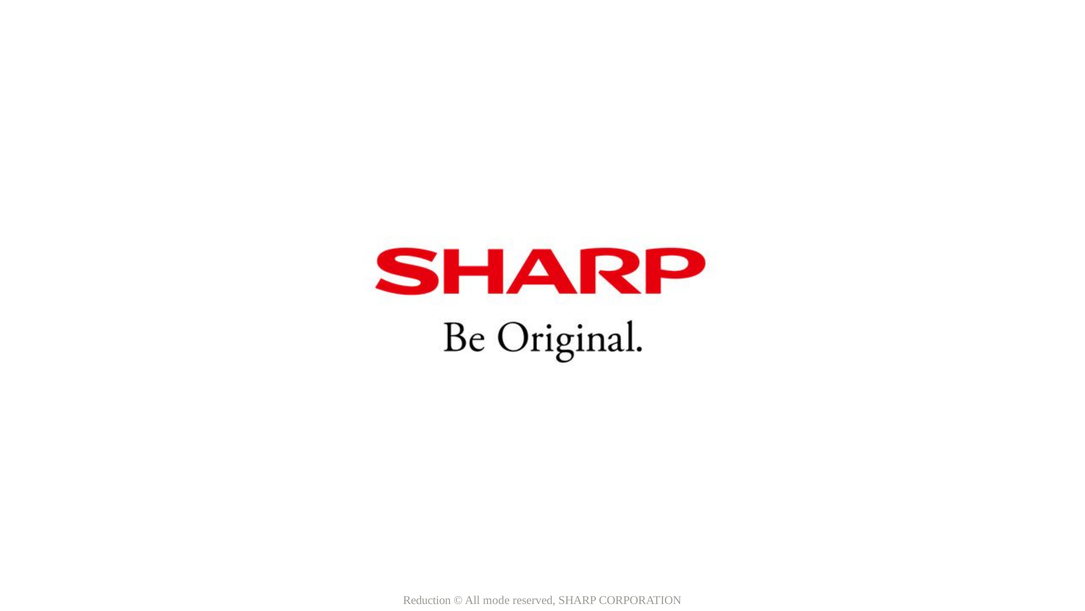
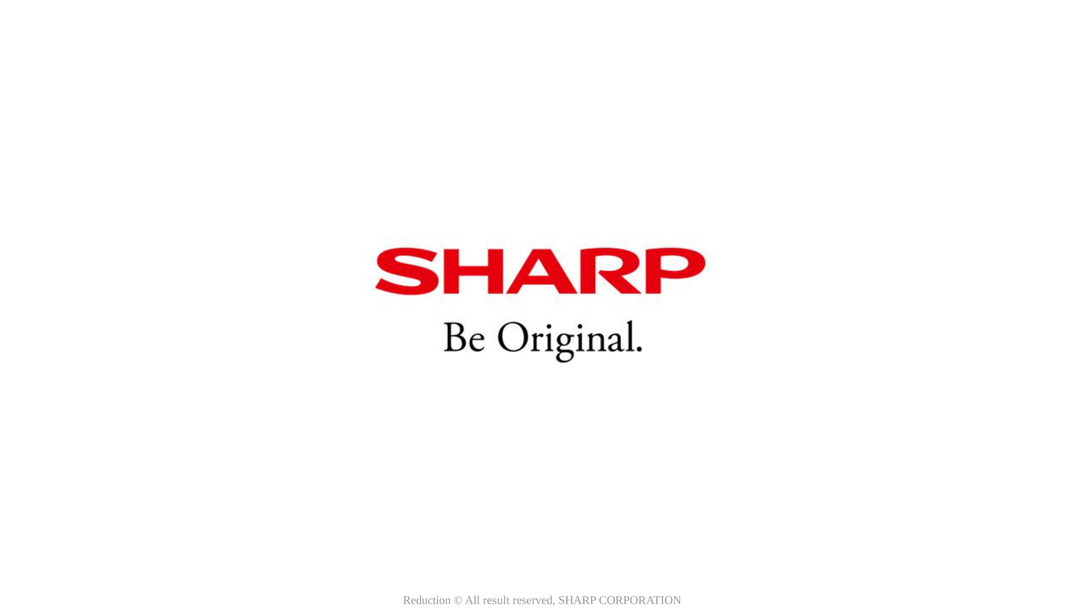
mode: mode -> result
